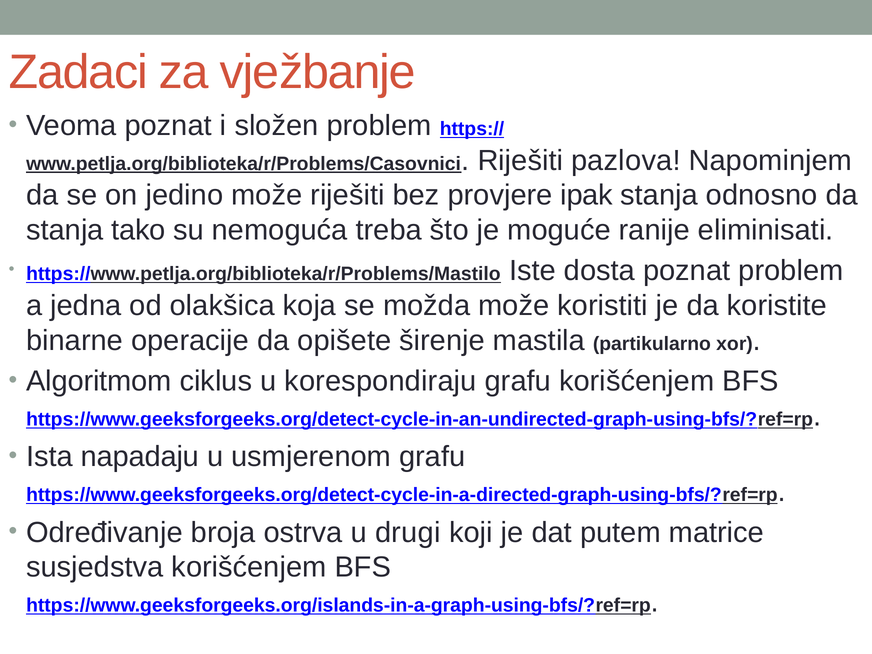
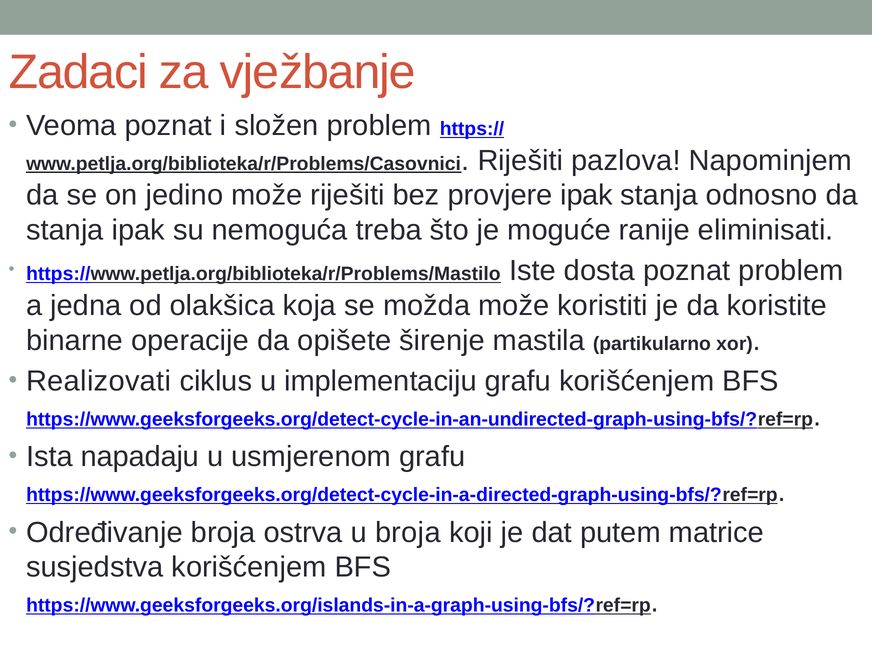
stanja tako: tako -> ipak
Algoritmom: Algoritmom -> Realizovati
korespondiraju: korespondiraju -> implementaciju
u drugi: drugi -> broja
